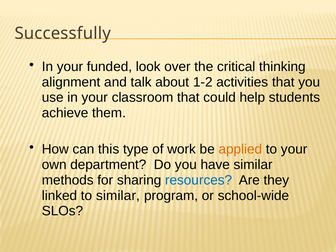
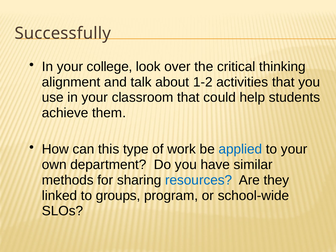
funded: funded -> college
applied colour: orange -> blue
to similar: similar -> groups
